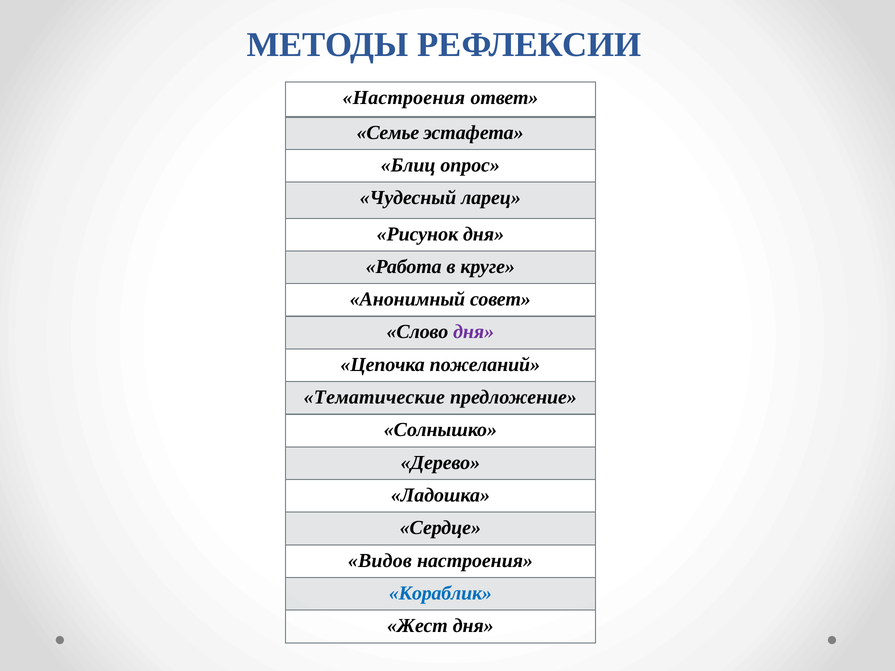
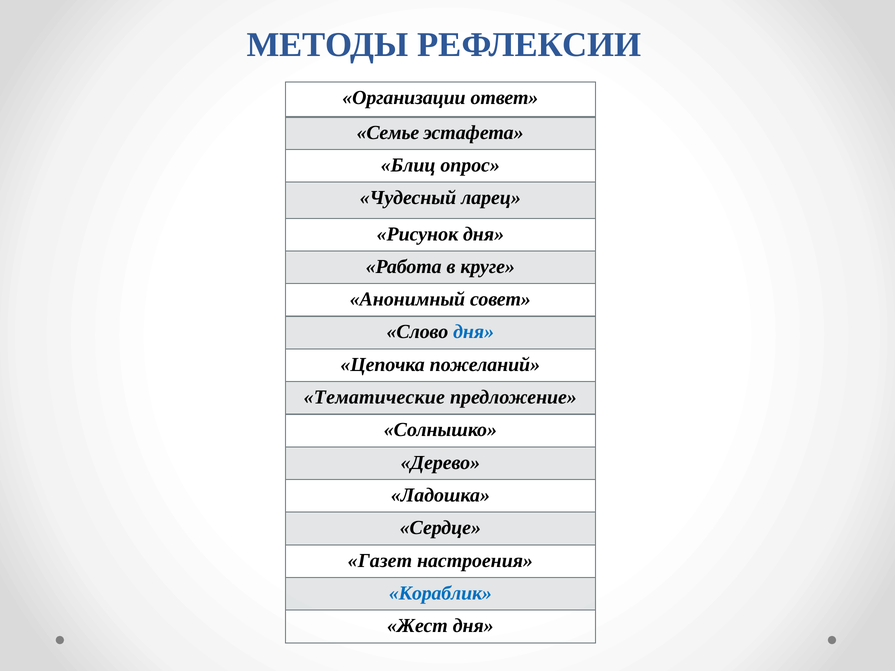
Настроения at (404, 98): Настроения -> Организации
дня at (474, 332) colour: purple -> blue
Видов: Видов -> Газет
